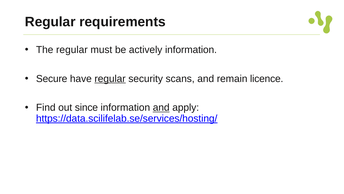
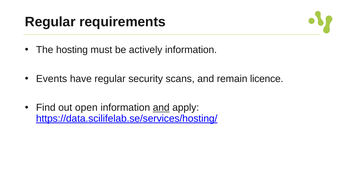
The regular: regular -> hosting
Secure: Secure -> Events
regular at (110, 78) underline: present -> none
since: since -> open
